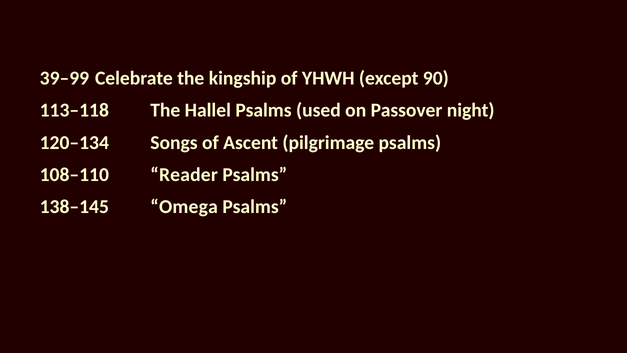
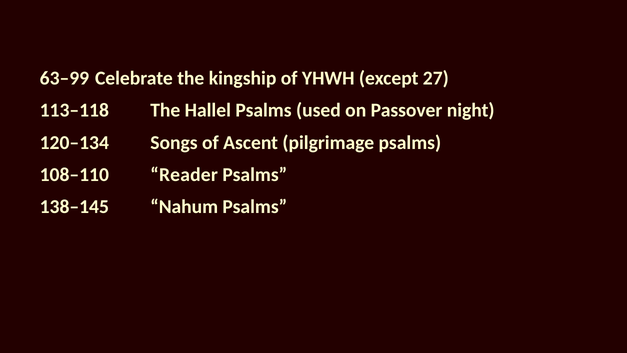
39–99: 39–99 -> 63–99
90: 90 -> 27
Omega: Omega -> Nahum
